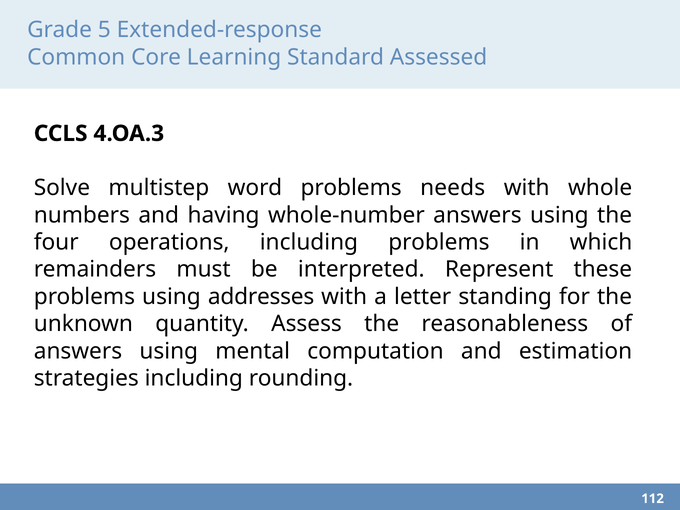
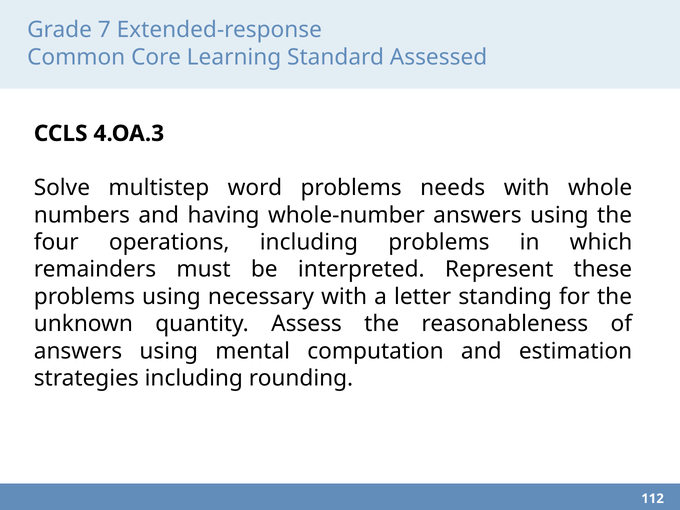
5: 5 -> 7
addresses: addresses -> necessary
